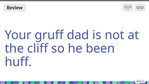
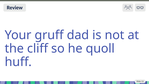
been: been -> quoll
